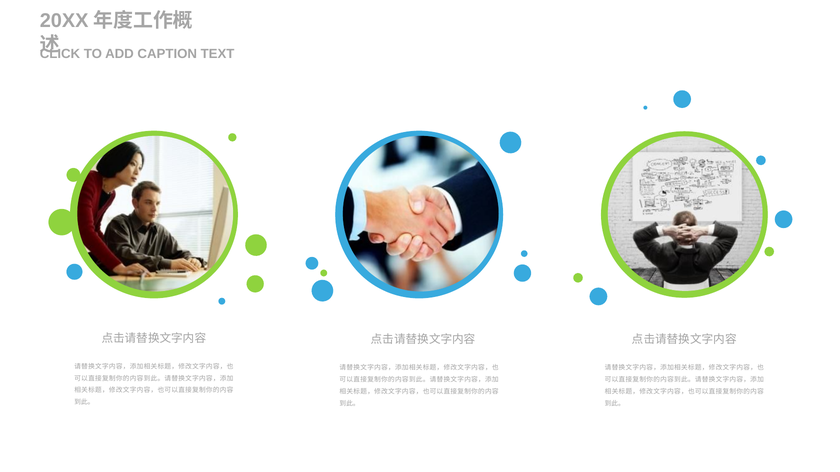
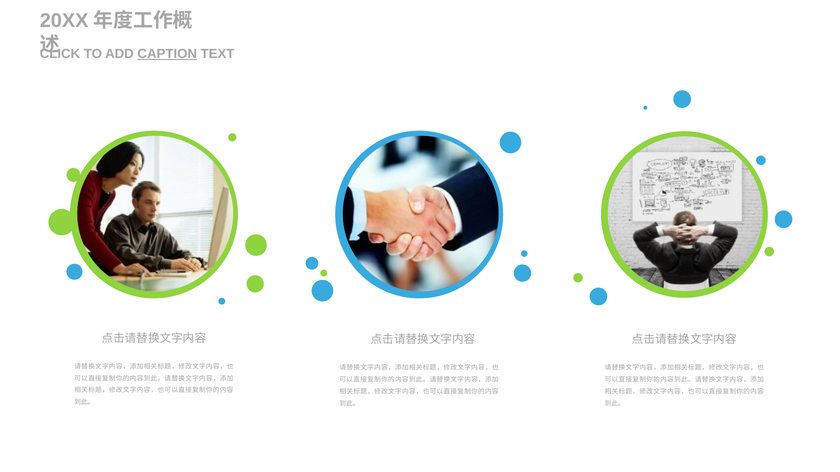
CAPTION underline: none -> present
